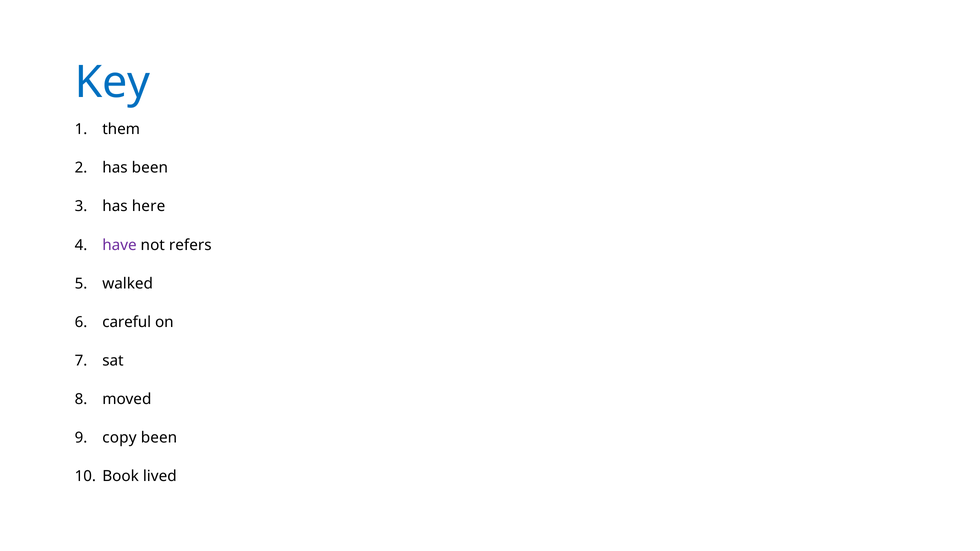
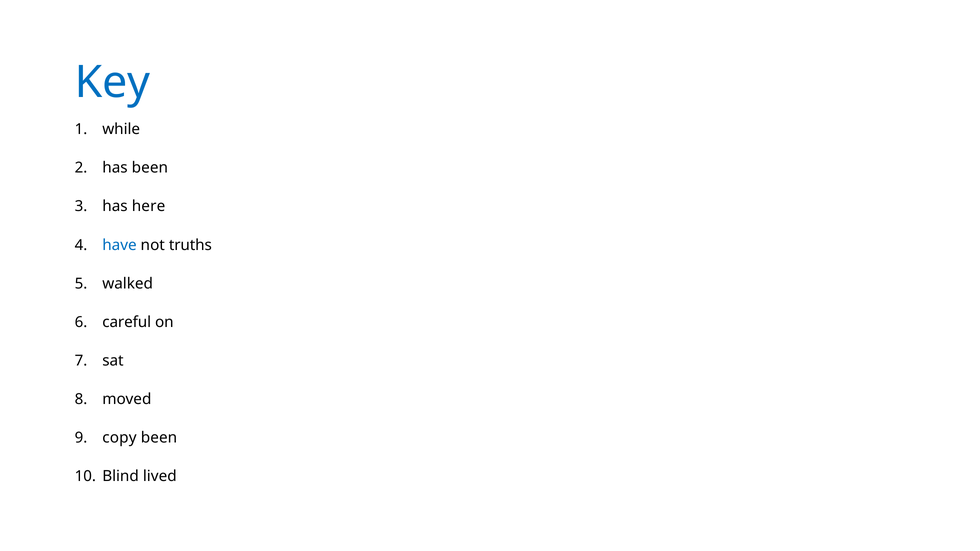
them: them -> while
have colour: purple -> blue
refers: refers -> truths
Book: Book -> Blind
